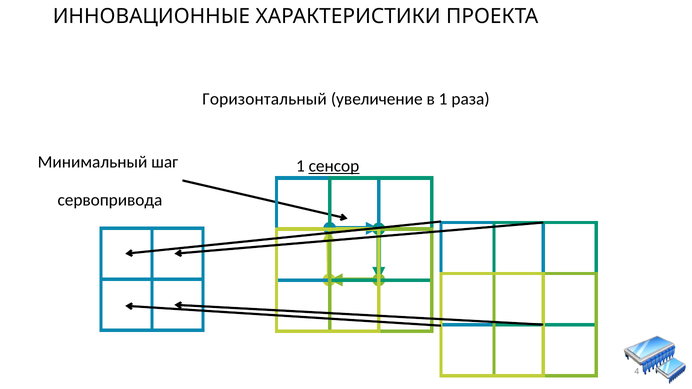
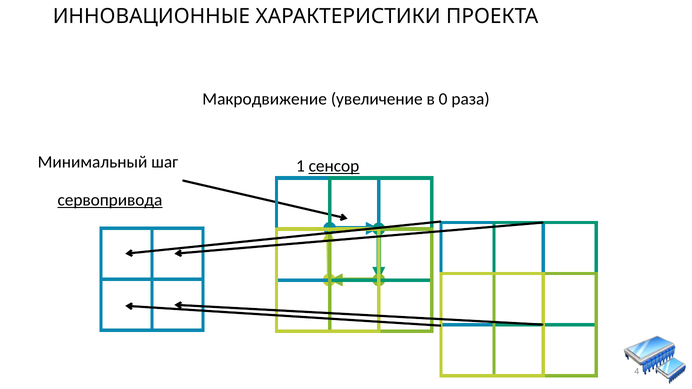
Горизонтальный: Горизонтальный -> Макродвижение
в 1: 1 -> 0
сервопривода underline: none -> present
